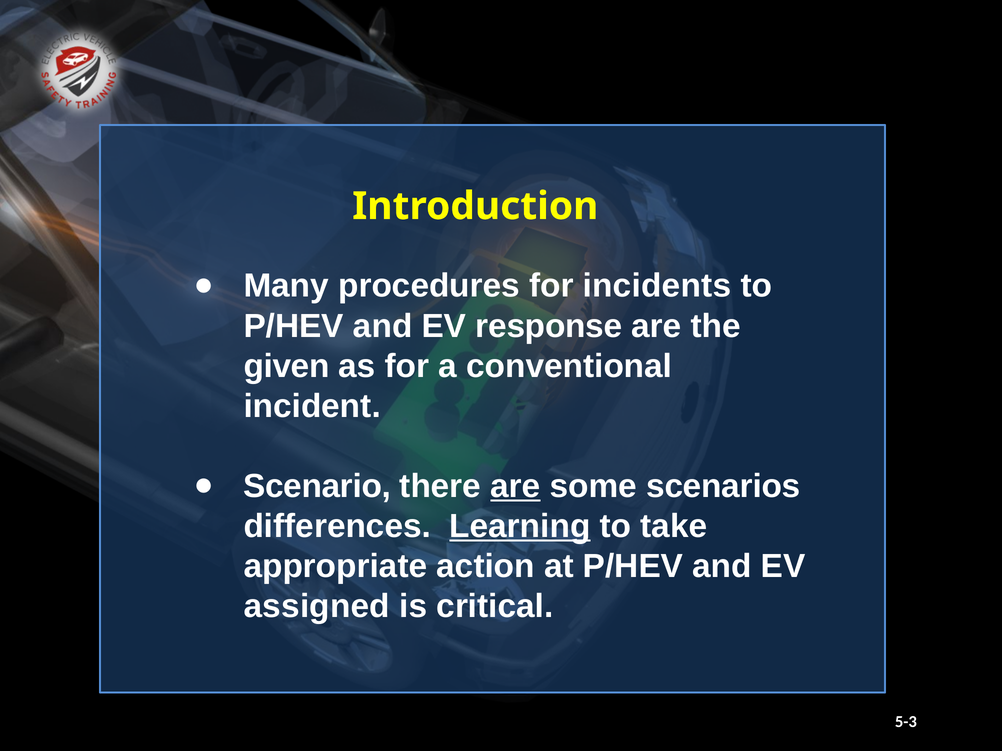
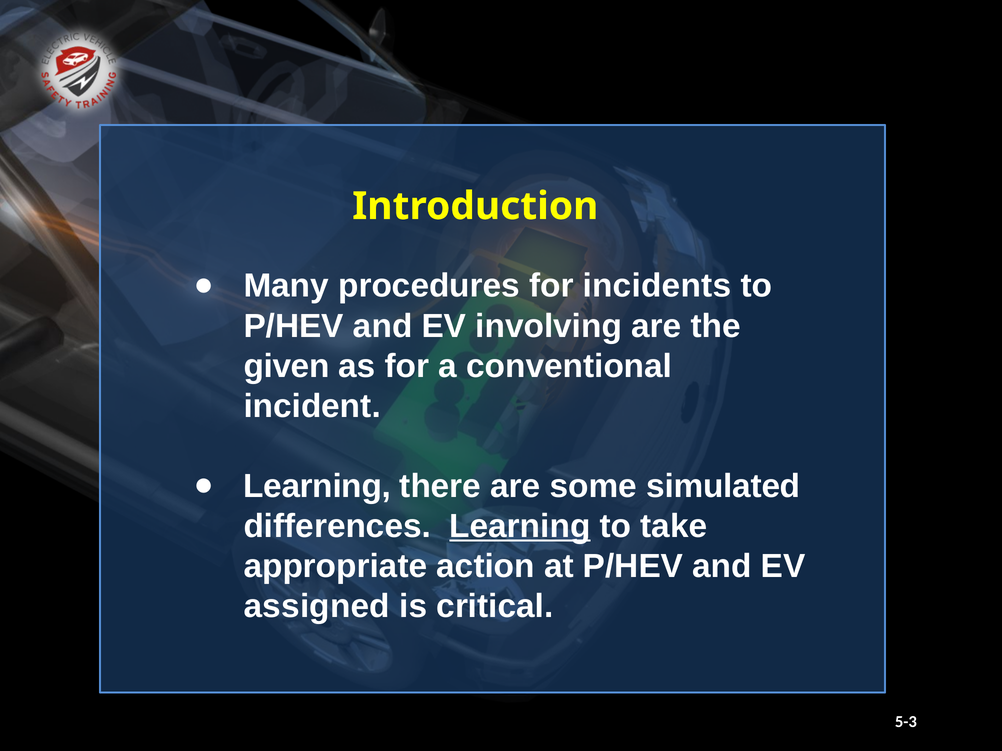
response: response -> involving
Scenario at (317, 487): Scenario -> Learning
are at (515, 487) underline: present -> none
scenarios: scenarios -> simulated
